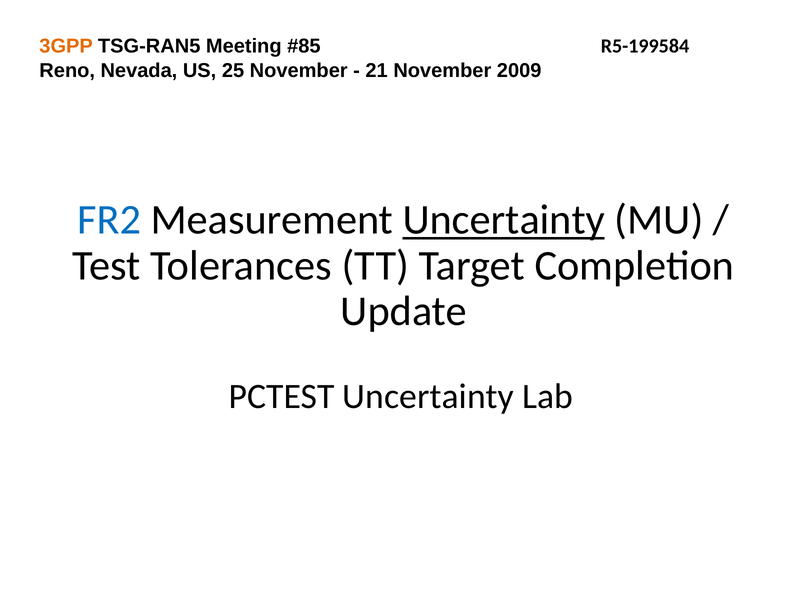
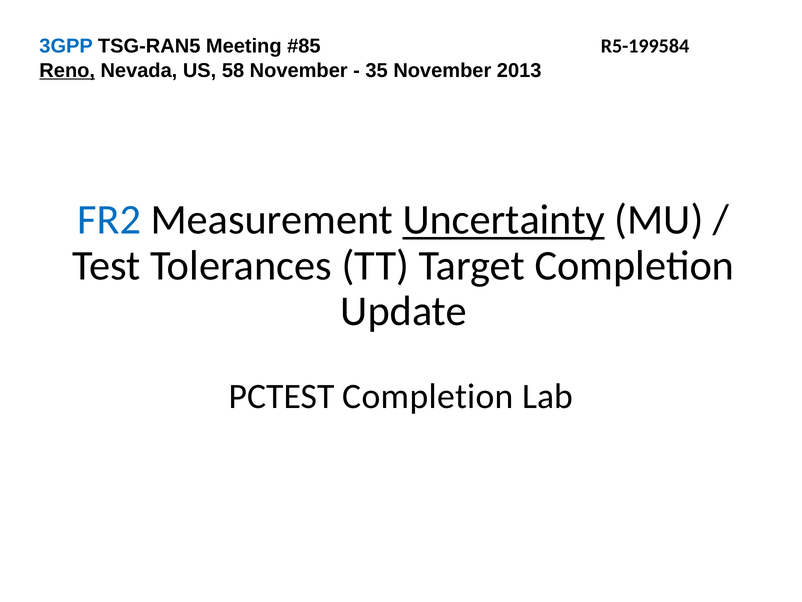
3GPP colour: orange -> blue
Reno underline: none -> present
25: 25 -> 58
21: 21 -> 35
2009: 2009 -> 2013
PCTEST Uncertainty: Uncertainty -> Completion
